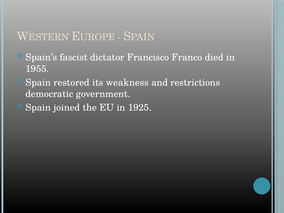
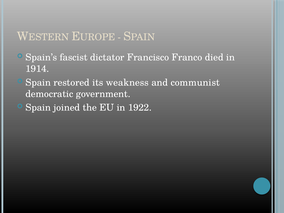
1955: 1955 -> 1914
restrictions: restrictions -> communist
1925: 1925 -> 1922
